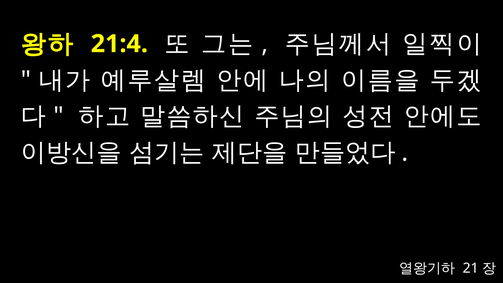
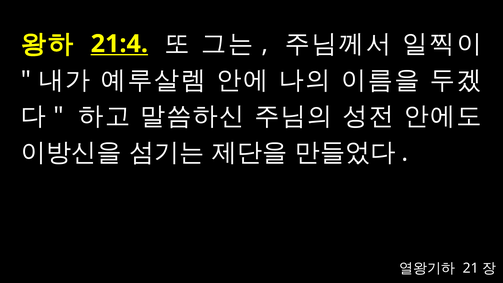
21:4 underline: none -> present
